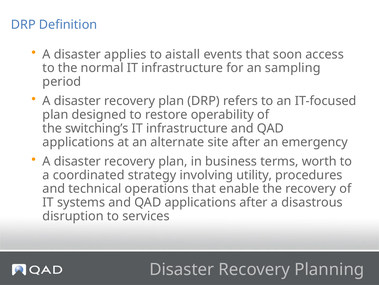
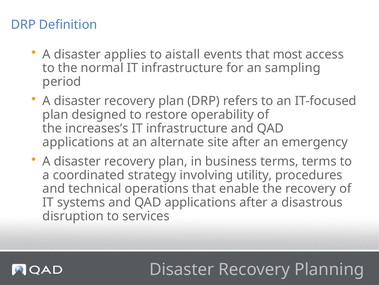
soon: soon -> most
switching’s: switching’s -> increases’s
terms worth: worth -> terms
